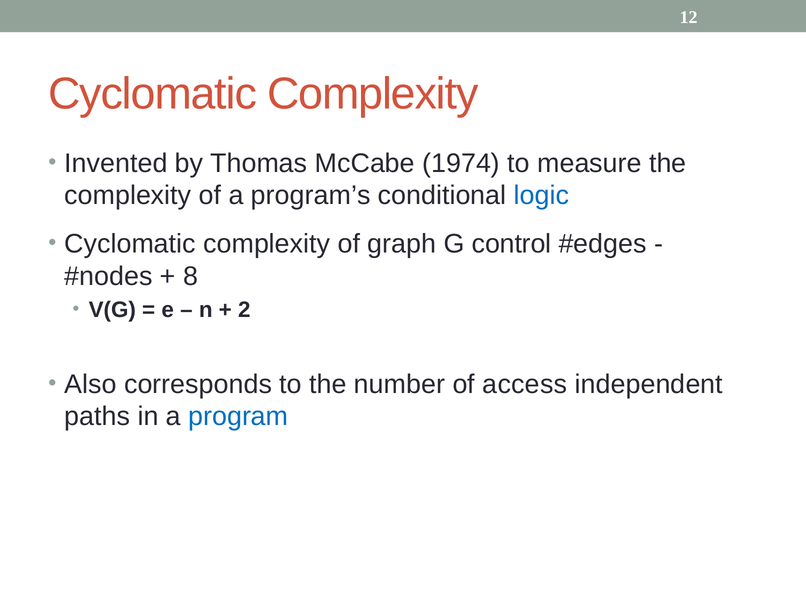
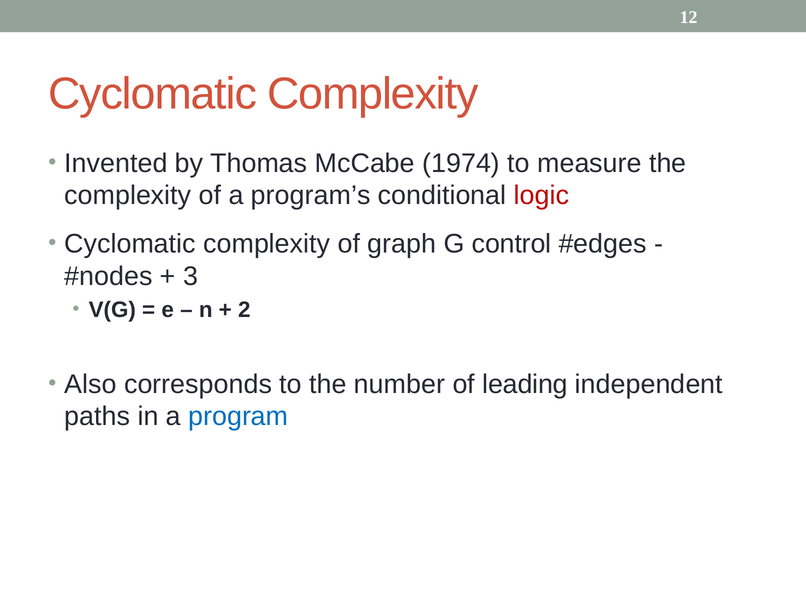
logic colour: blue -> red
8: 8 -> 3
access: access -> leading
